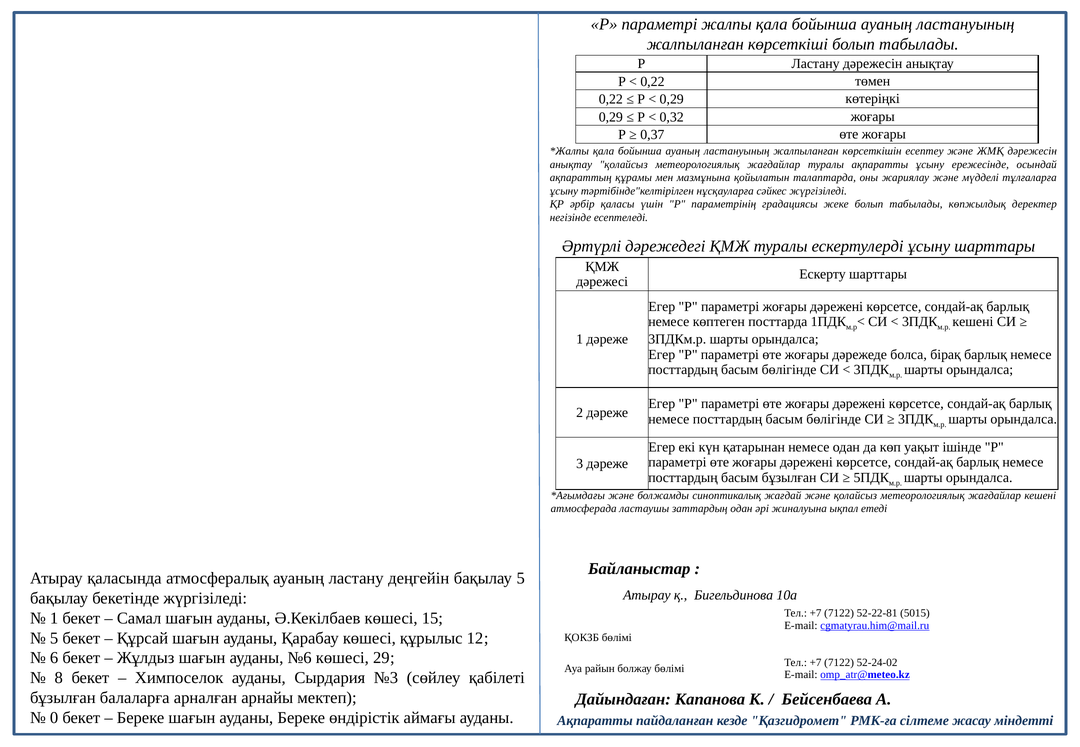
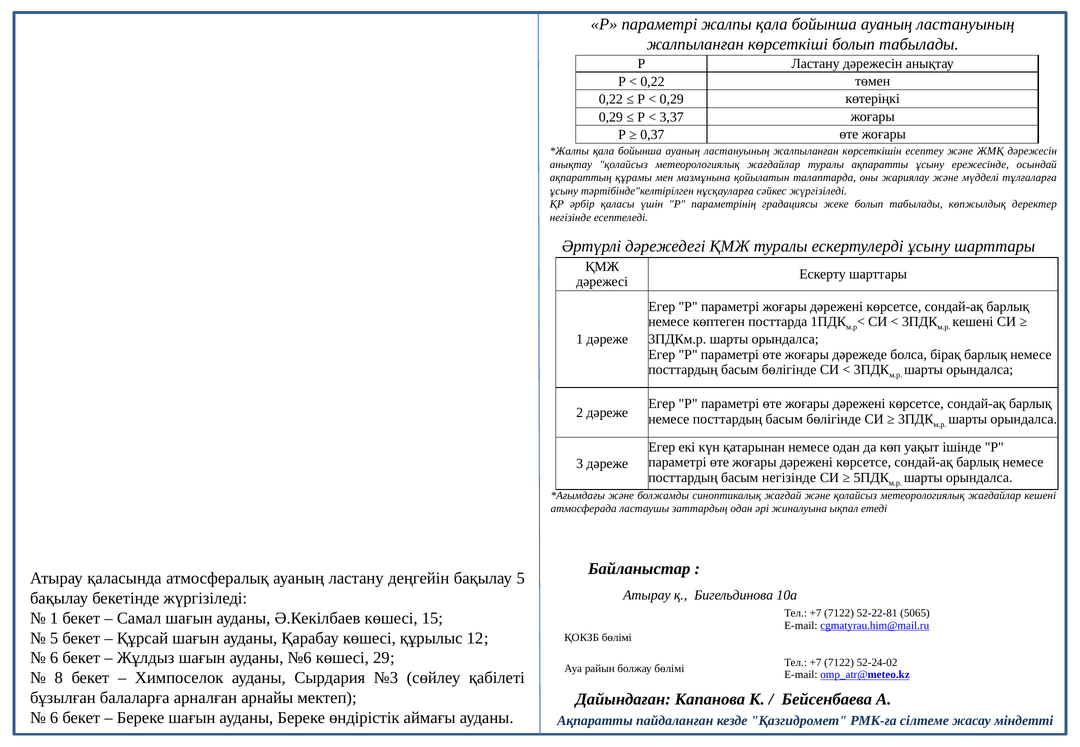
0,32: 0,32 -> 3,37
басым бұзылған: бұзылған -> негізінде
5015: 5015 -> 5065
0 at (54, 718): 0 -> 6
